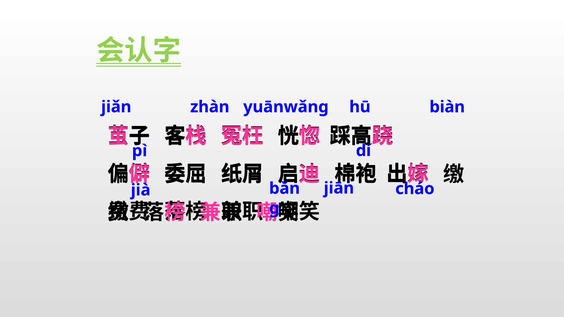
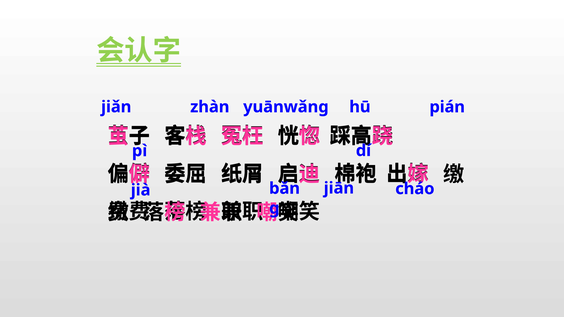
biàn: biàn -> pián
